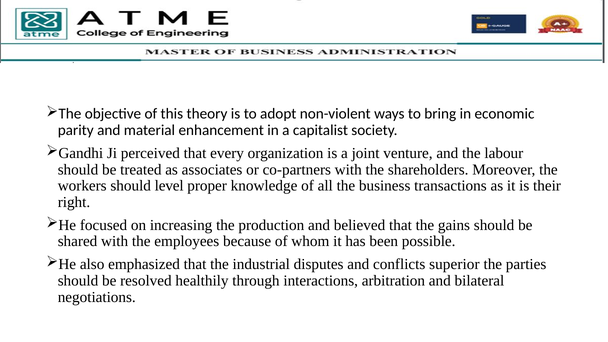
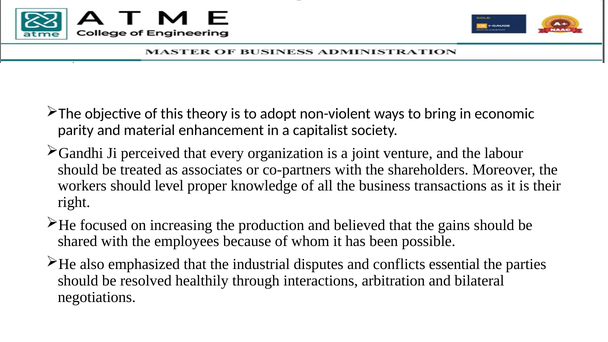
superior: superior -> essential
